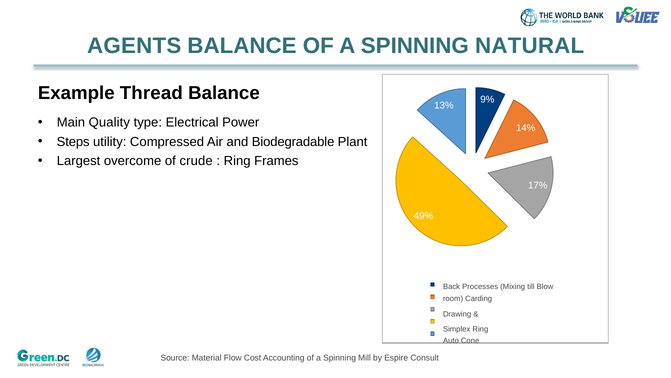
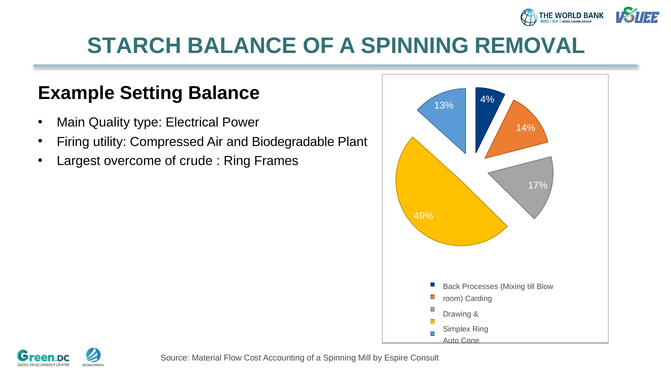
AGENTS: AGENTS -> STARCH
NATURAL: NATURAL -> REMOVAL
Thread: Thread -> Setting
9%: 9% -> 4%
Steps: Steps -> Firing
